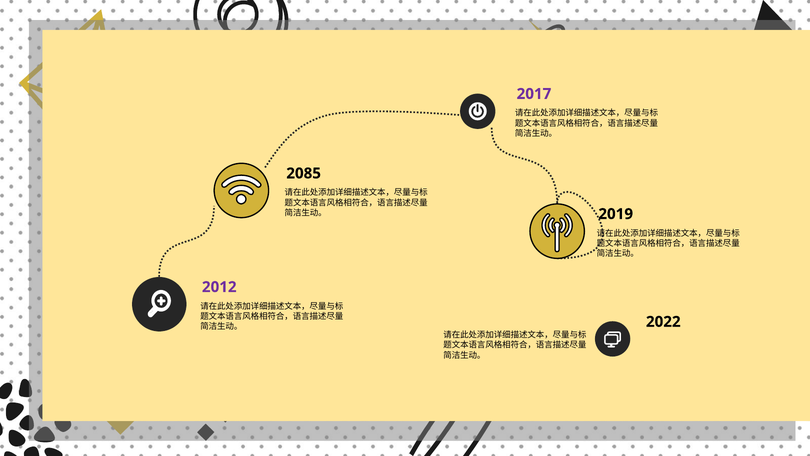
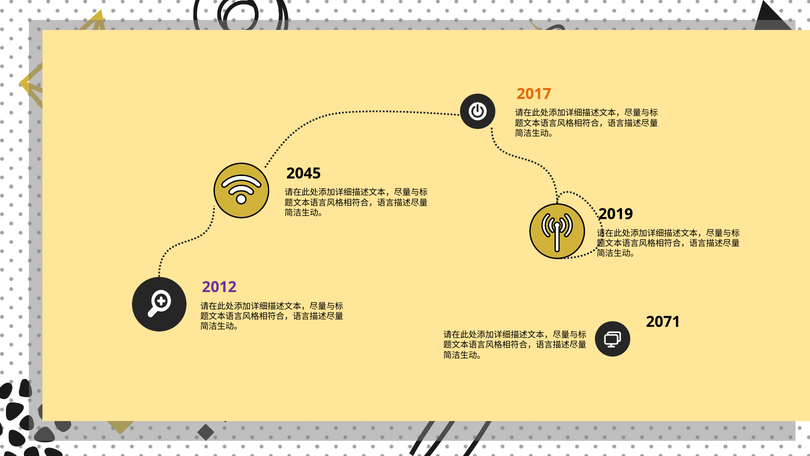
2017 colour: purple -> orange
2085: 2085 -> 2045
2022: 2022 -> 2071
